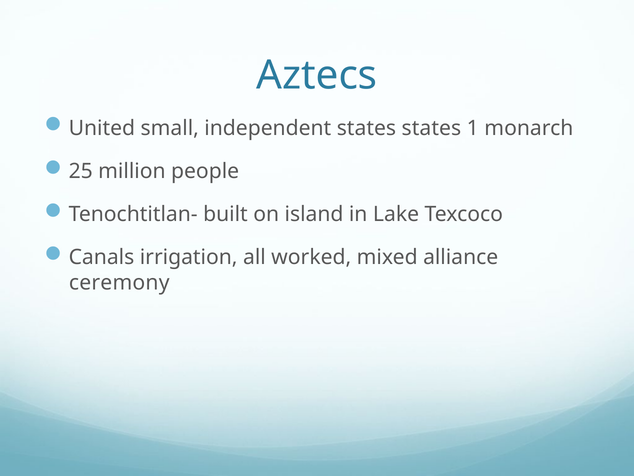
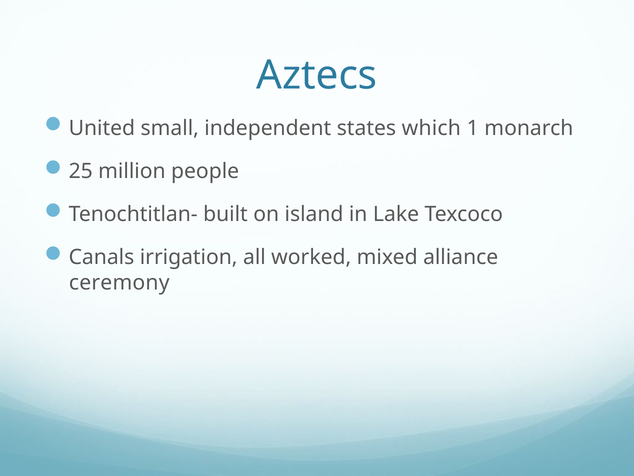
states states: states -> which
